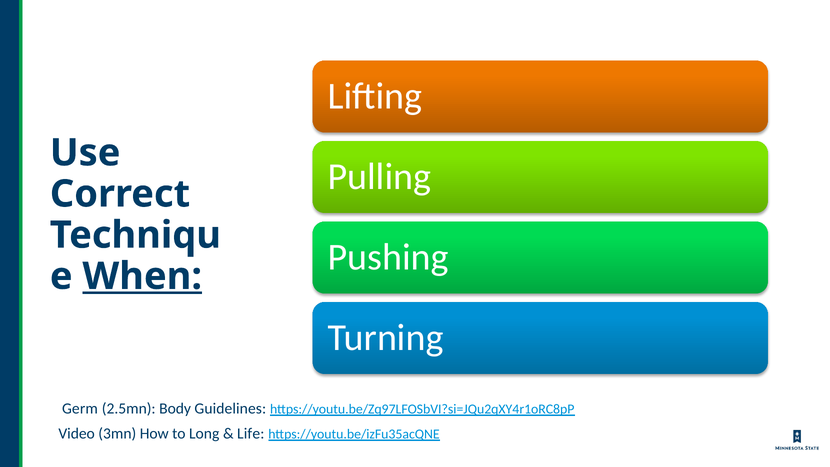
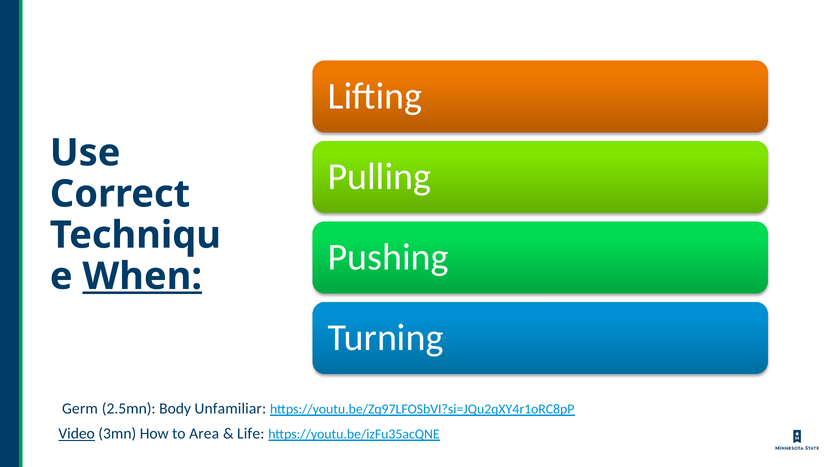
Guidelines: Guidelines -> Unfamiliar
Video underline: none -> present
Long: Long -> Area
